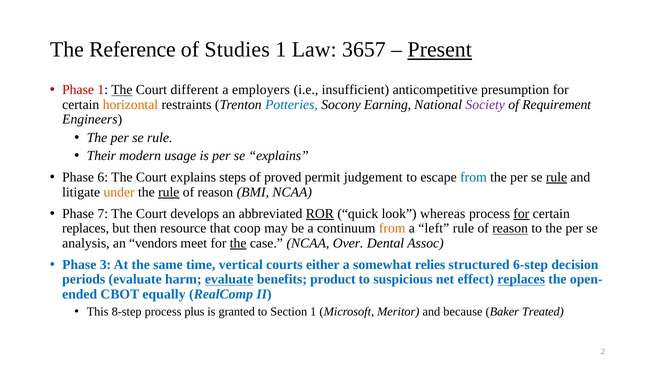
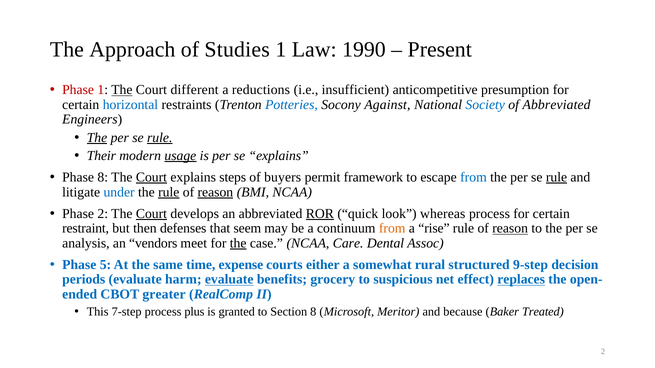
Reference: Reference -> Approach
3657: 3657 -> 1990
Present underline: present -> none
employers: employers -> reductions
horizontal colour: orange -> blue
Earning: Earning -> Against
Society colour: purple -> blue
of Requirement: Requirement -> Abbreviated
The at (97, 138) underline: none -> present
rule at (160, 138) underline: none -> present
usage underline: none -> present
Phase 6: 6 -> 8
Court at (151, 177) underline: none -> present
proved: proved -> buyers
judgement: judgement -> framework
under colour: orange -> blue
reason at (215, 192) underline: none -> present
Phase 7: 7 -> 2
Court at (151, 214) underline: none -> present
for at (521, 214) underline: present -> none
replaces at (86, 229): replaces -> restraint
resource: resource -> defenses
coop: coop -> seem
left: left -> rise
Over: Over -> Care
3: 3 -> 5
vertical: vertical -> expense
relies: relies -> rural
6-step: 6-step -> 9-step
product: product -> grocery
equally: equally -> greater
8-step: 8-step -> 7-step
Section 1: 1 -> 8
